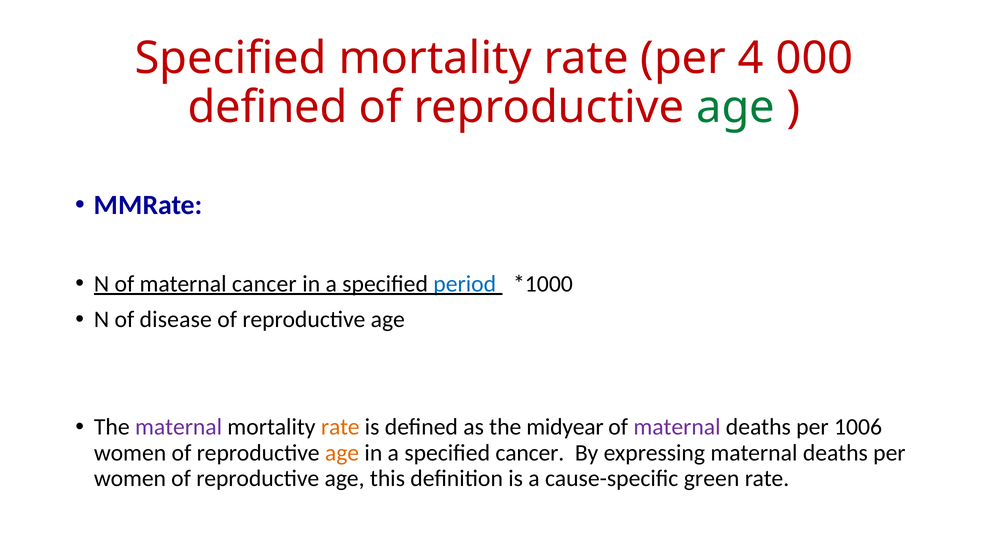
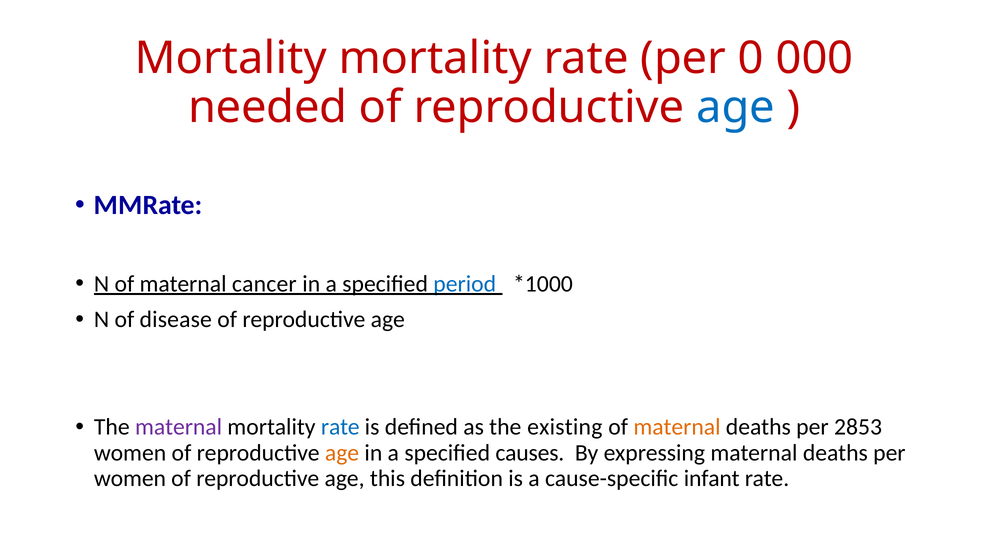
Specified at (231, 59): Specified -> Mortality
4: 4 -> 0
defined at (268, 108): defined -> needed
age at (736, 108) colour: green -> blue
rate at (340, 427) colour: orange -> blue
midyear: midyear -> existing
maternal at (677, 427) colour: purple -> orange
1006: 1006 -> 2853
specified cancer: cancer -> causes
green: green -> infant
